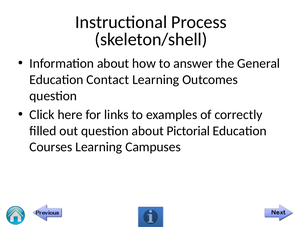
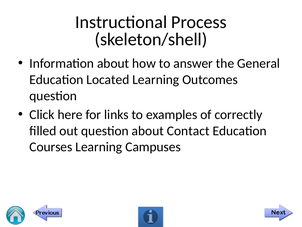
Contact: Contact -> Located
Pictorial: Pictorial -> Contact
